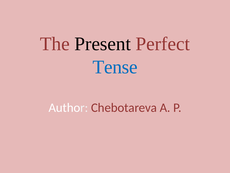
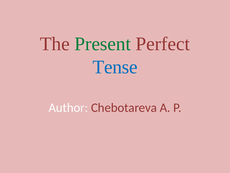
Present colour: black -> green
